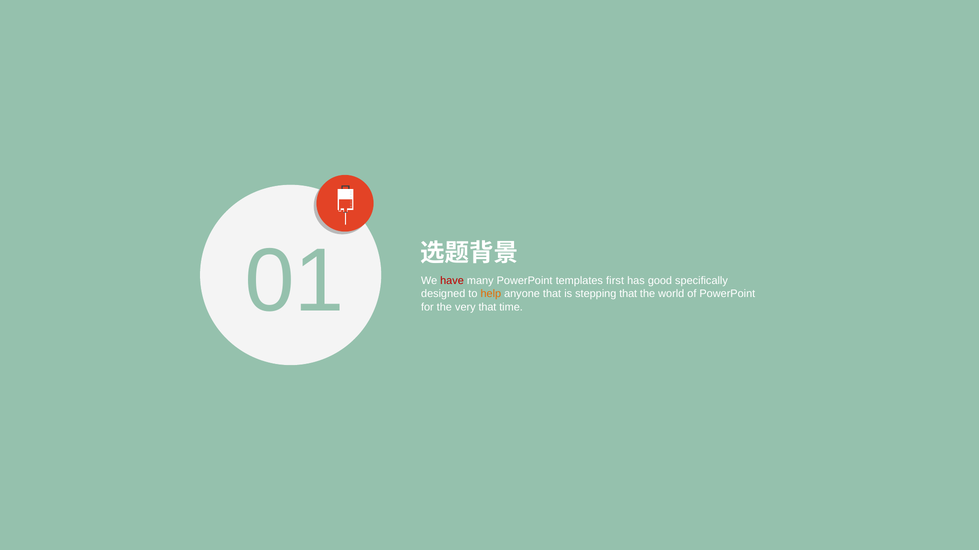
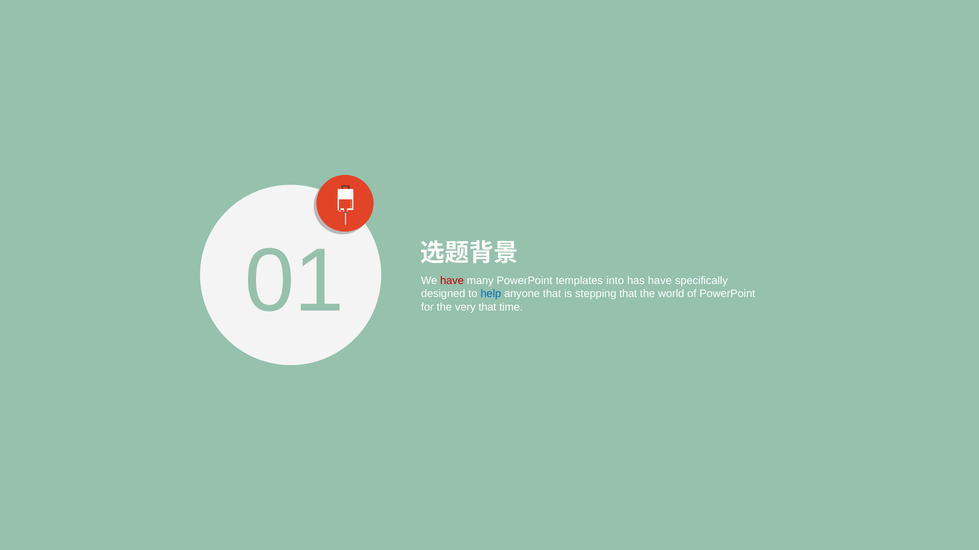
first: first -> into
has good: good -> have
help colour: orange -> blue
